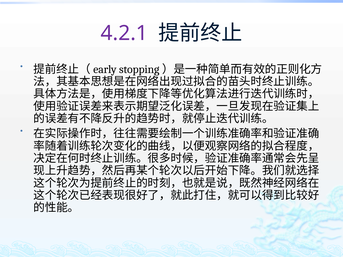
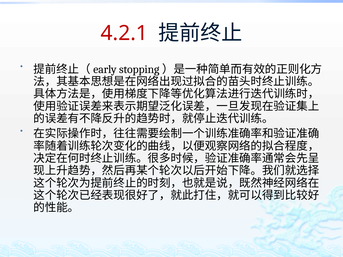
4.2.1 colour: purple -> red
